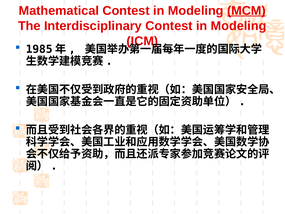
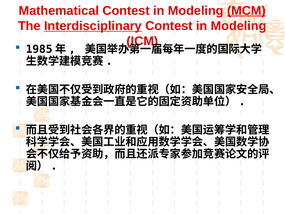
Interdisciplinary underline: none -> present
